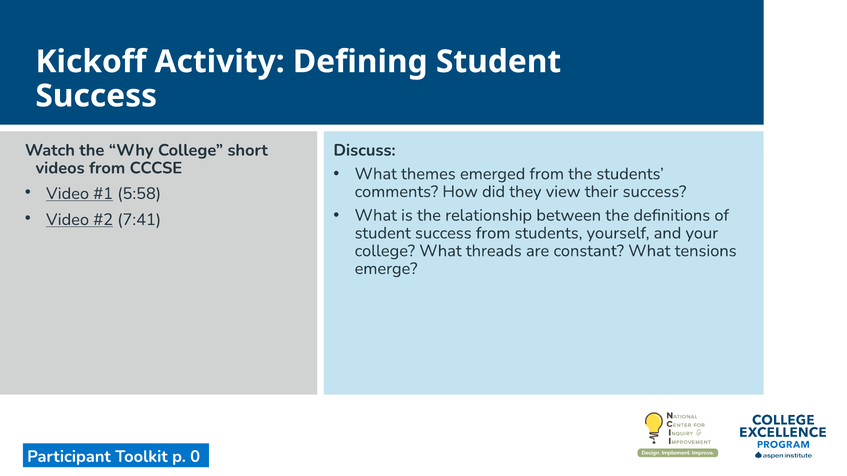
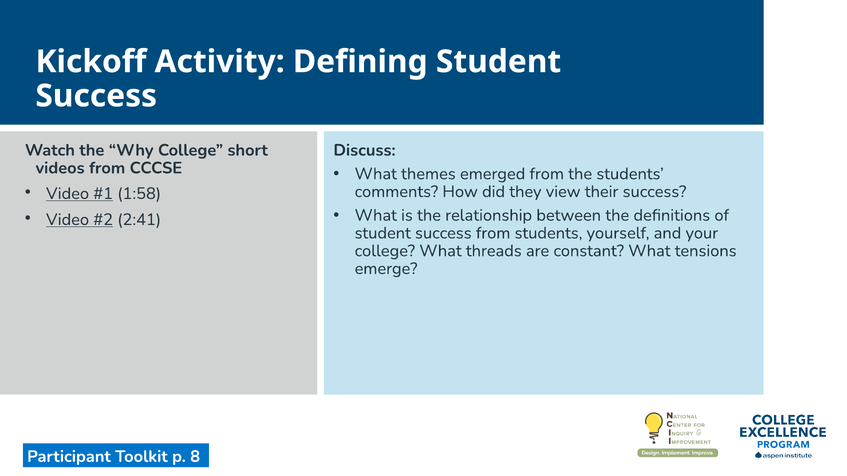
5:58: 5:58 -> 1:58
7:41: 7:41 -> 2:41
0: 0 -> 8
